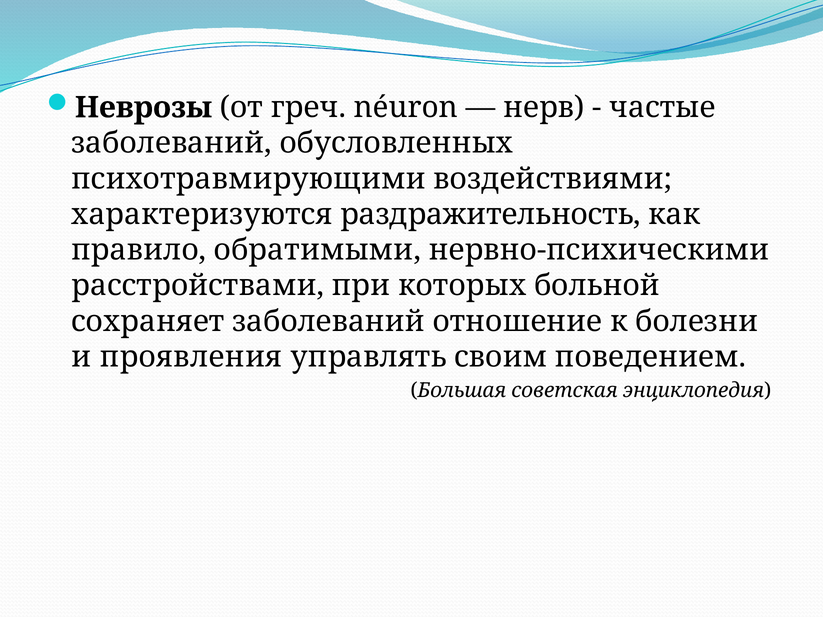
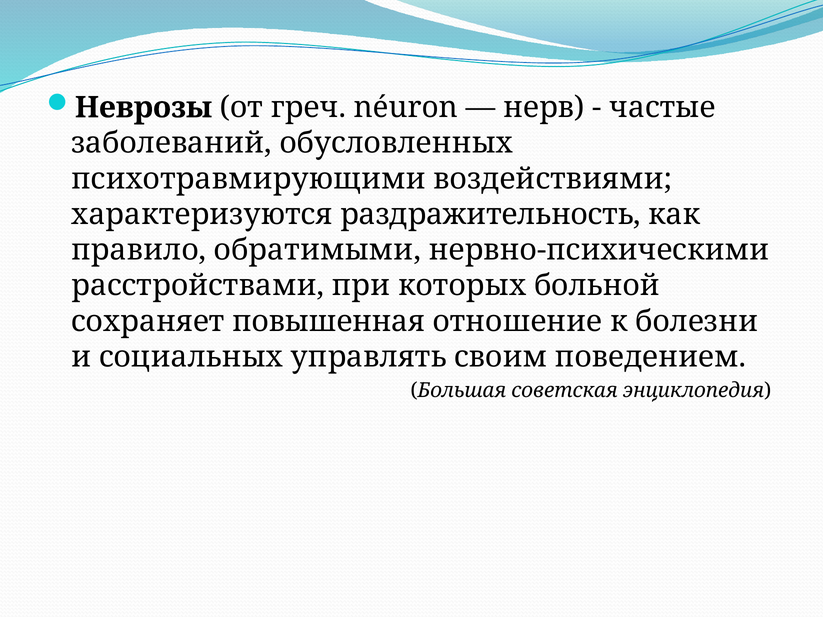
сохраняет заболеваний: заболеваний -> повышенная
проявления: проявления -> социальных
